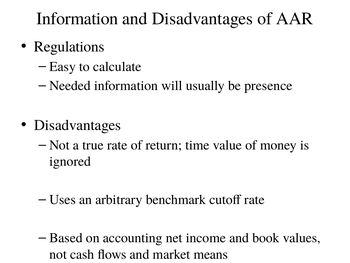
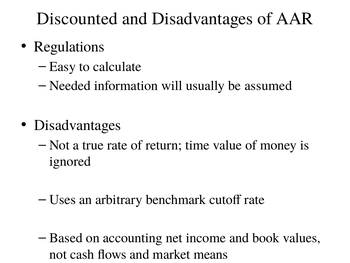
Information at (77, 19): Information -> Discounted
presence: presence -> assumed
